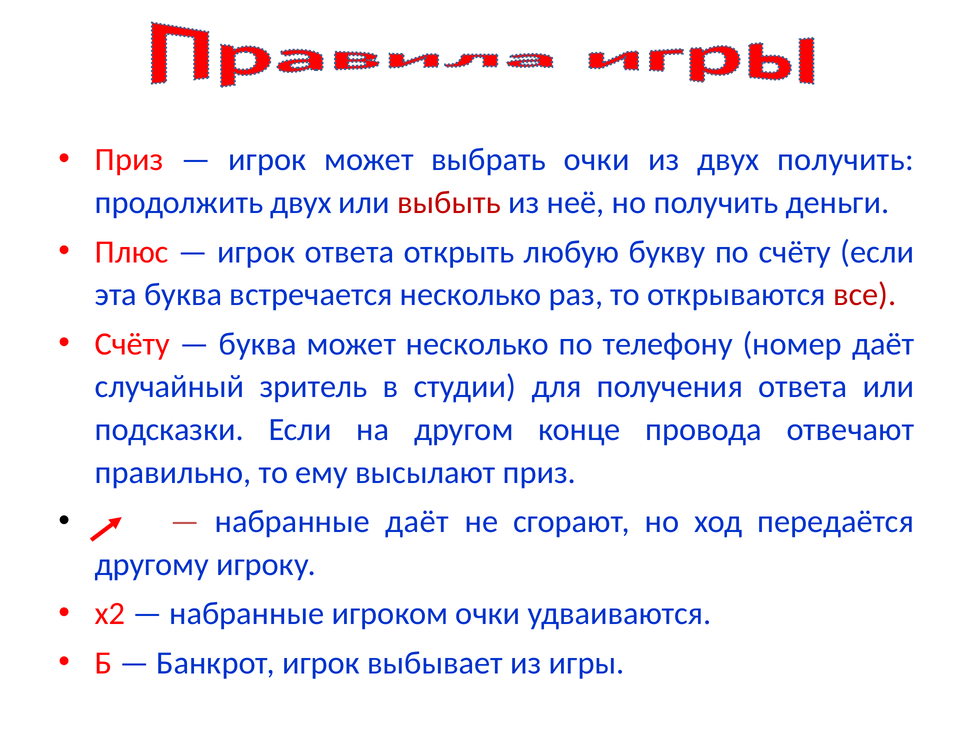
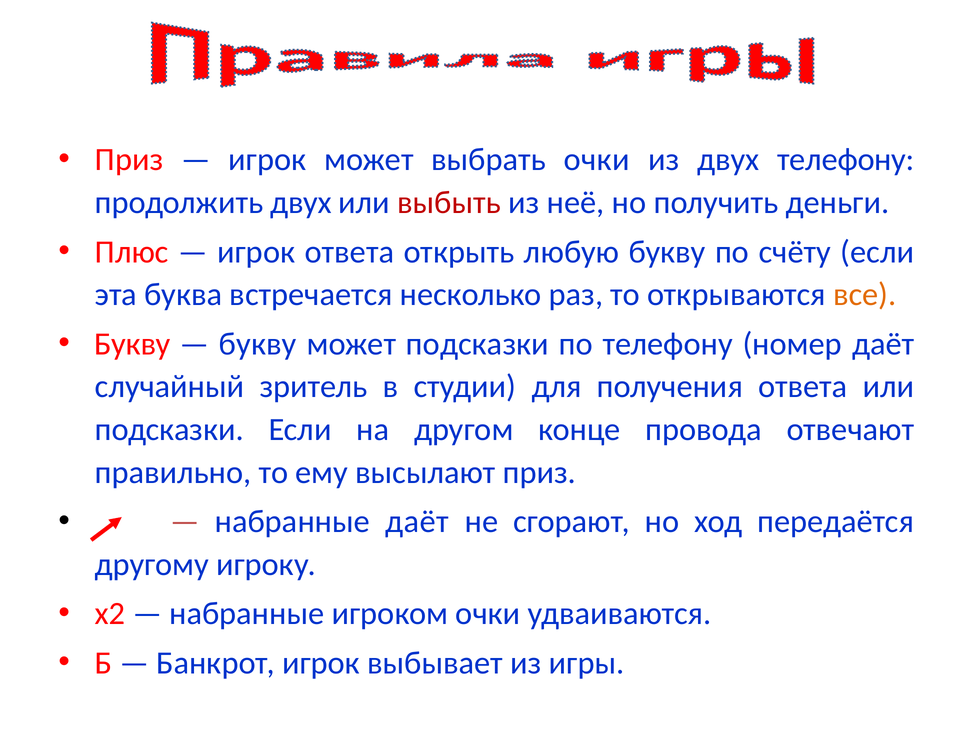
двух получить: получить -> телефону
все colour: red -> orange
Счёту at (132, 344): Счёту -> Букву
буква at (258, 344): буква -> букву
может несколько: несколько -> подсказки
